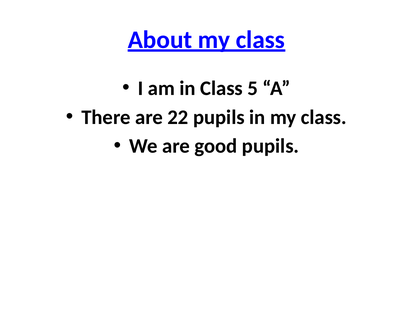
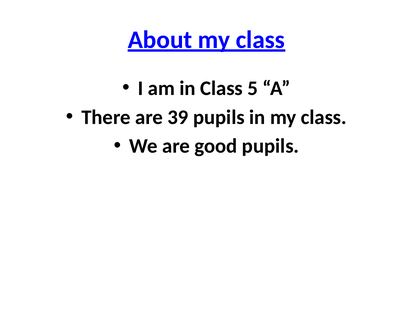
22: 22 -> 39
